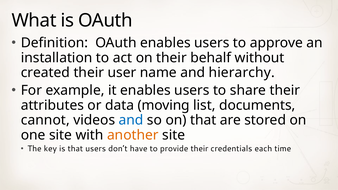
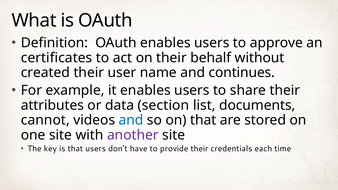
installation: installation -> certificates
hierarchy: hierarchy -> continues
moving: moving -> section
another colour: orange -> purple
